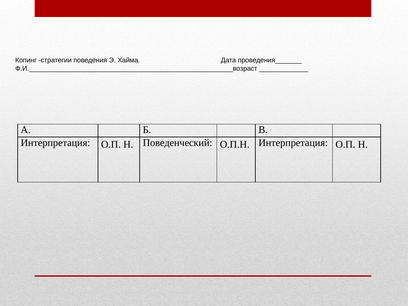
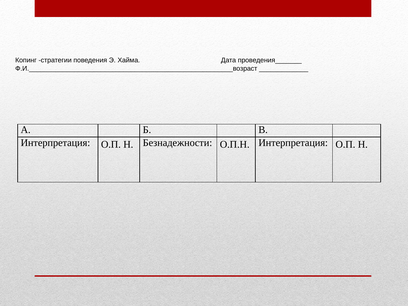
Поведенческий: Поведенческий -> Безнадежности
